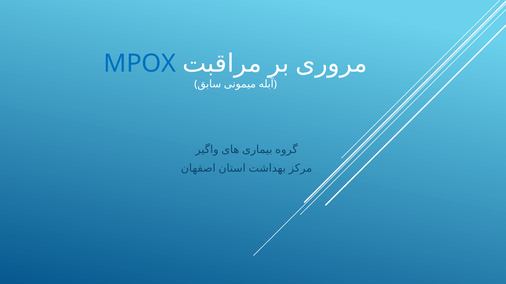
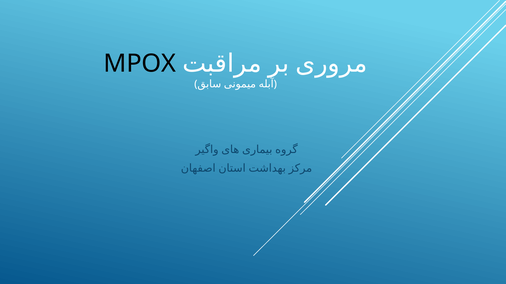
MPOX colour: blue -> black
